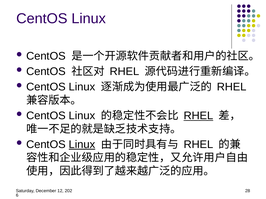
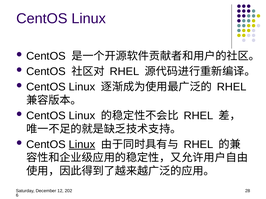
RHEL at (198, 116) underline: present -> none
